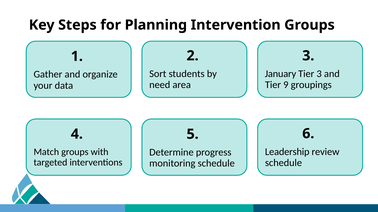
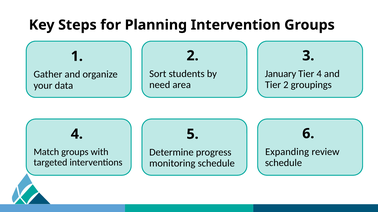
Tier 3: 3 -> 4
Tier 9: 9 -> 2
Leadership: Leadership -> Expanding
